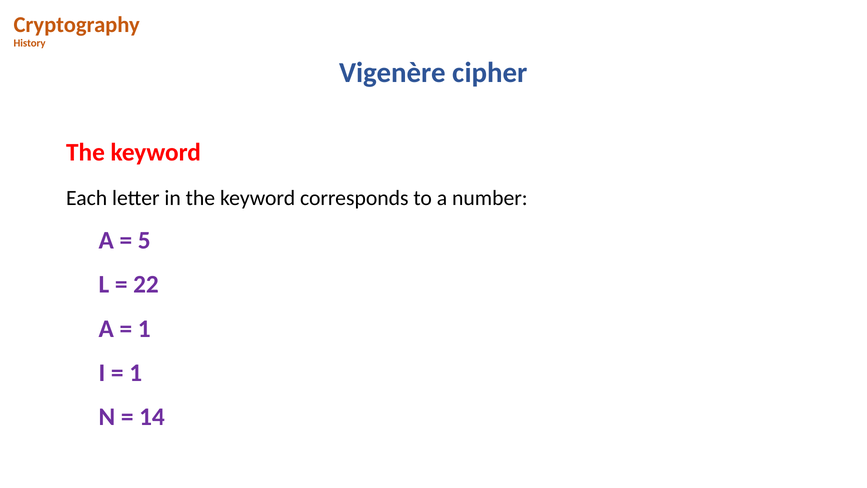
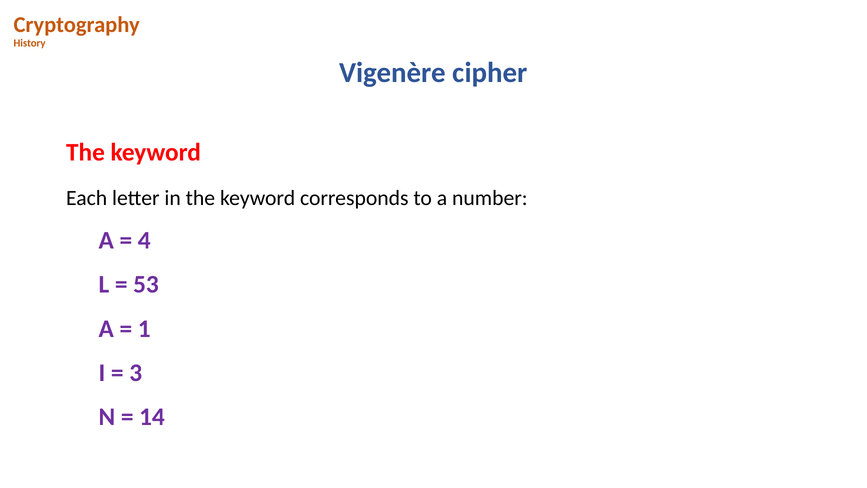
5: 5 -> 4
22: 22 -> 53
1 at (136, 373): 1 -> 3
